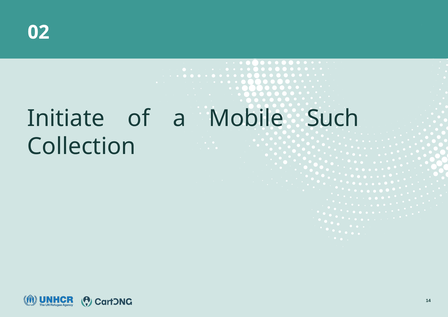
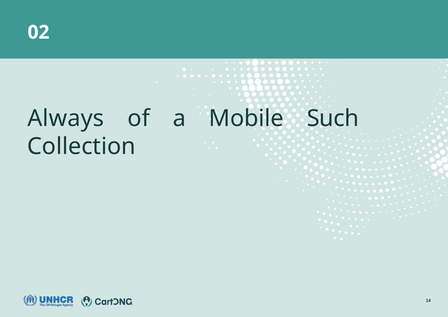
Initiate: Initiate -> Always
